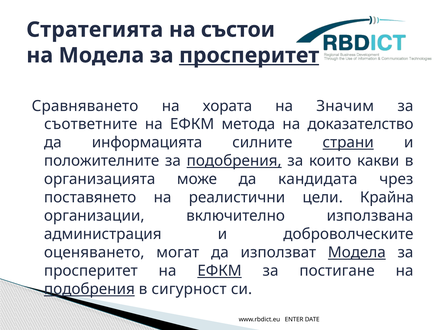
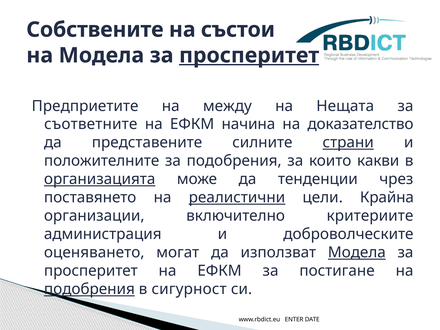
Стратегията: Стратегията -> Собствените
Сравняването: Сравняването -> Предприетите
хората: хората -> между
Значим: Значим -> Нещата
метода: метода -> начина
информацията: информацията -> представените
подобрения at (234, 161) underline: present -> none
организацията underline: none -> present
кандидата: кандидата -> тенденции
реалистични underline: none -> present
използвана: използвана -> критериите
ЕФКМ at (219, 271) underline: present -> none
